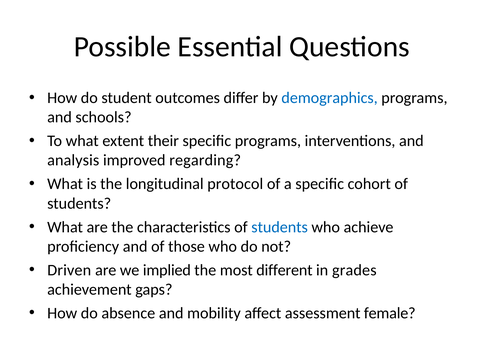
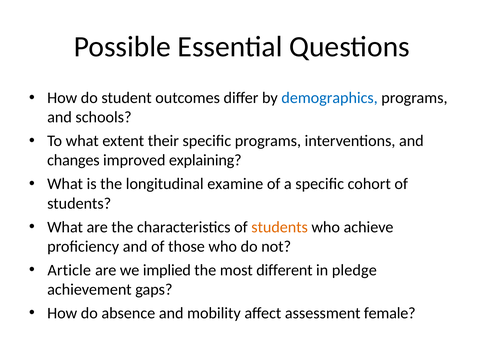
analysis: analysis -> changes
regarding: regarding -> explaining
protocol: protocol -> examine
students at (280, 227) colour: blue -> orange
Driven: Driven -> Article
grades: grades -> pledge
